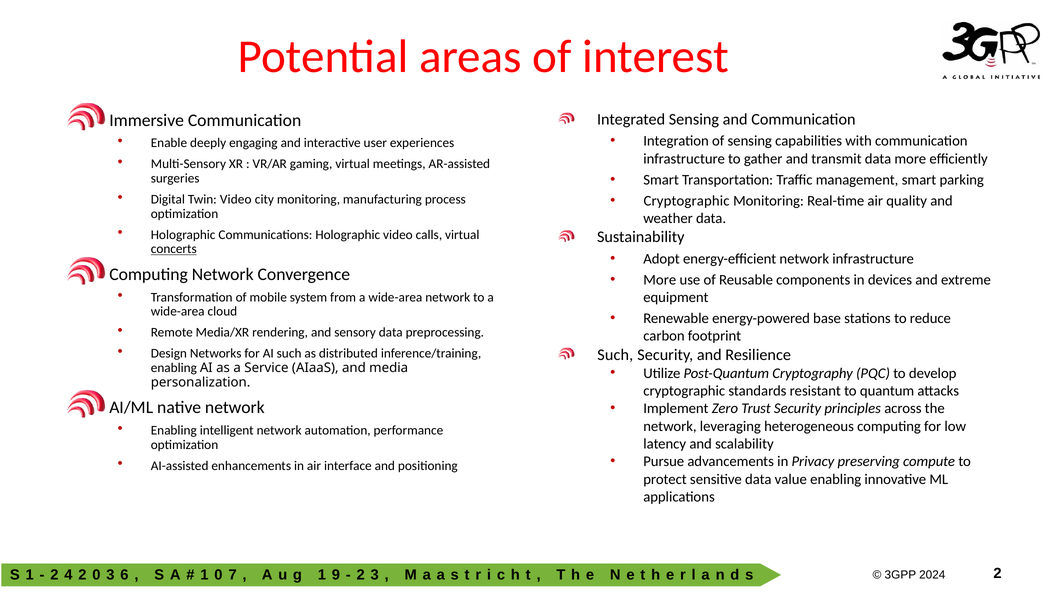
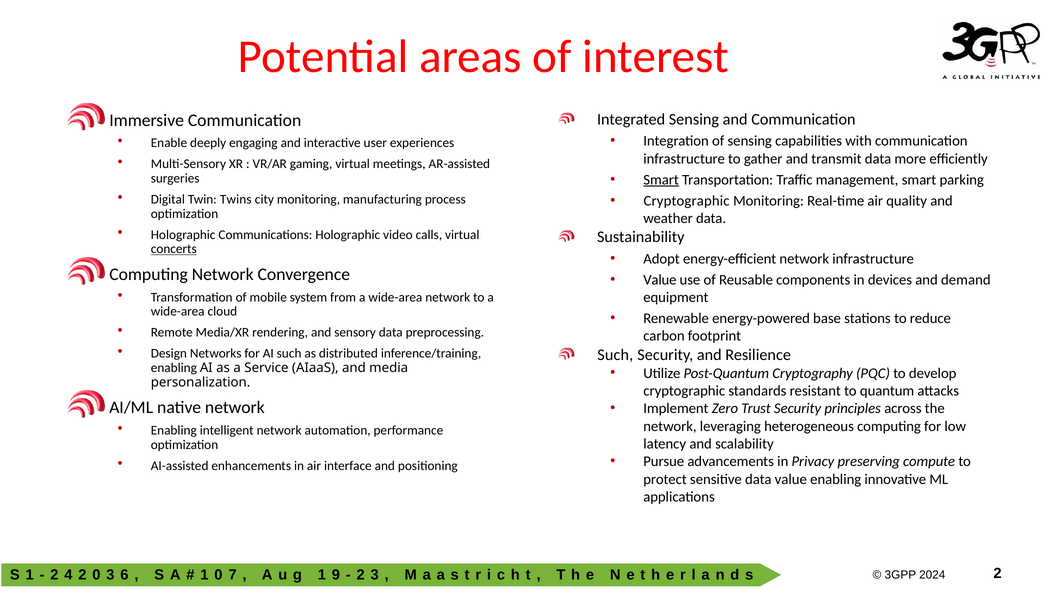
Smart at (661, 180) underline: none -> present
Twin Video: Video -> Twins
More at (660, 280): More -> Value
extreme: extreme -> demand
